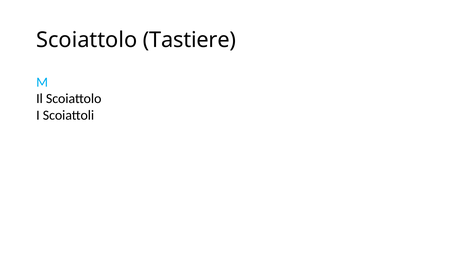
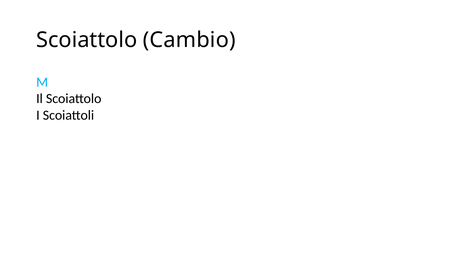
Tastiere: Tastiere -> Cambio
